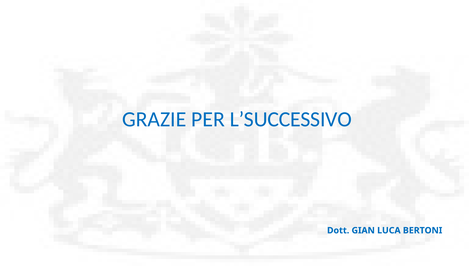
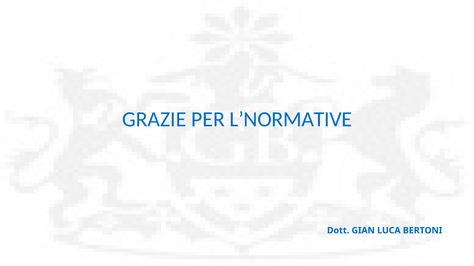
L’SUCCESSIVO: L’SUCCESSIVO -> L’NORMATIVE
